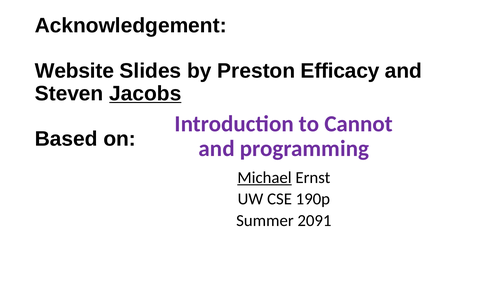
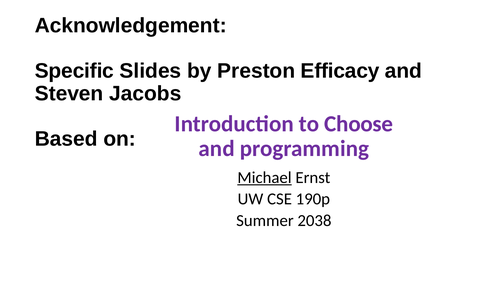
Website: Website -> Specific
Jacobs underline: present -> none
Cannot: Cannot -> Choose
2091: 2091 -> 2038
